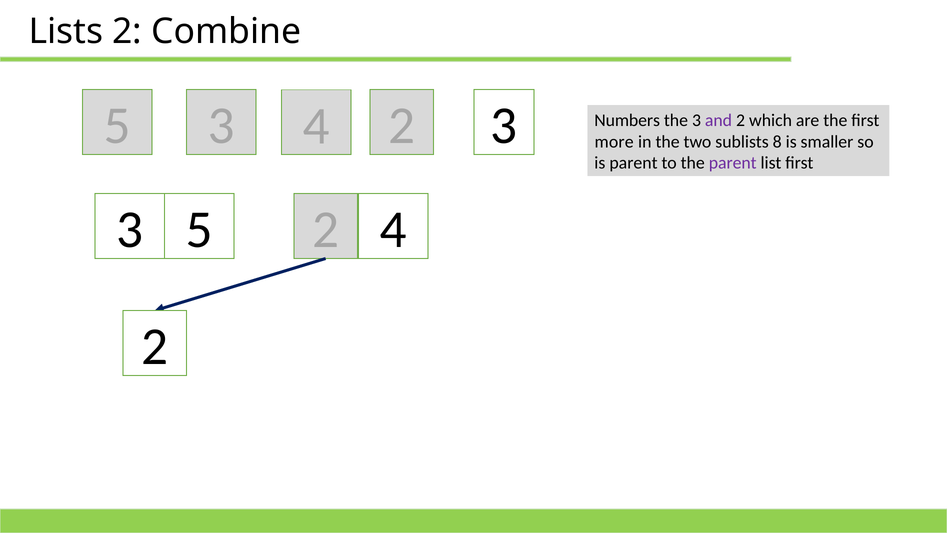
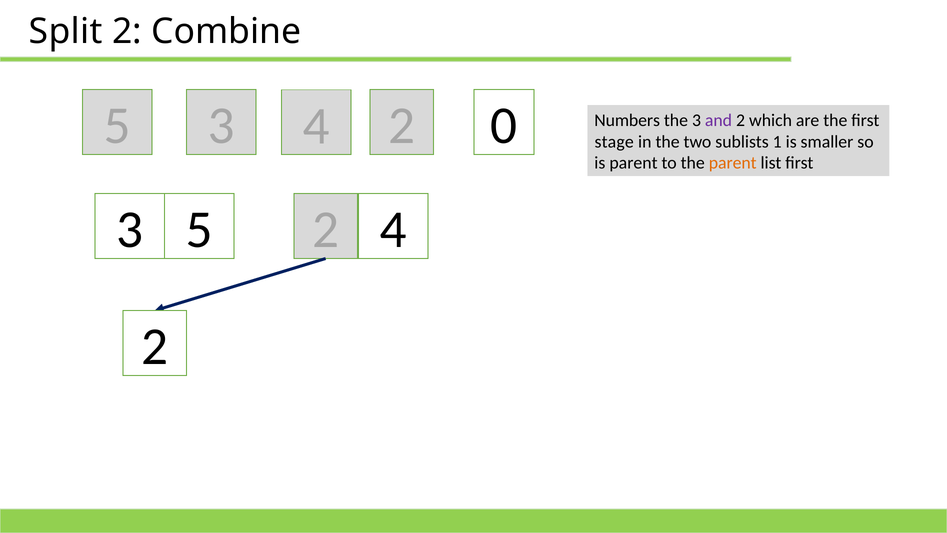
Lists: Lists -> Split
4 3: 3 -> 0
more: more -> stage
8: 8 -> 1
parent at (733, 163) colour: purple -> orange
